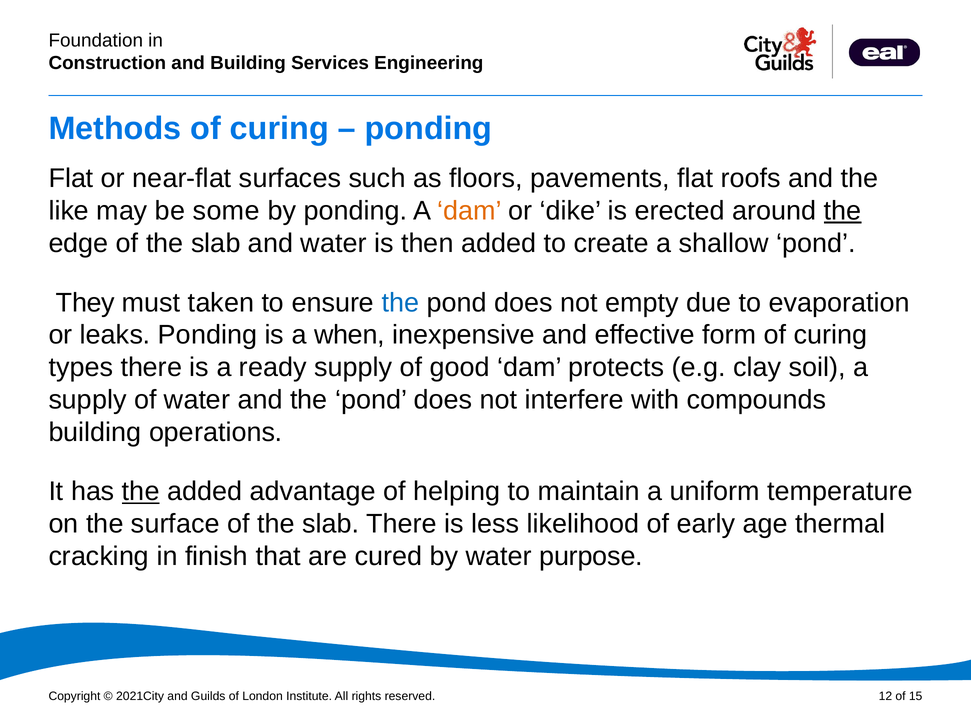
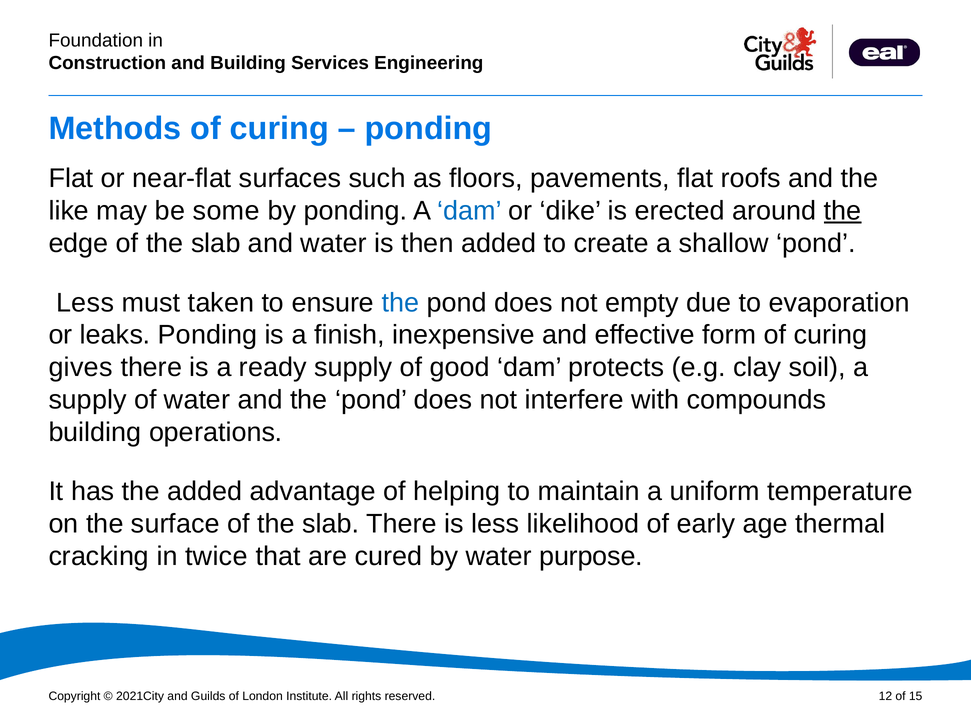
dam at (469, 211) colour: orange -> blue
They at (85, 303): They -> Less
when: when -> finish
types: types -> gives
the at (141, 492) underline: present -> none
finish: finish -> twice
